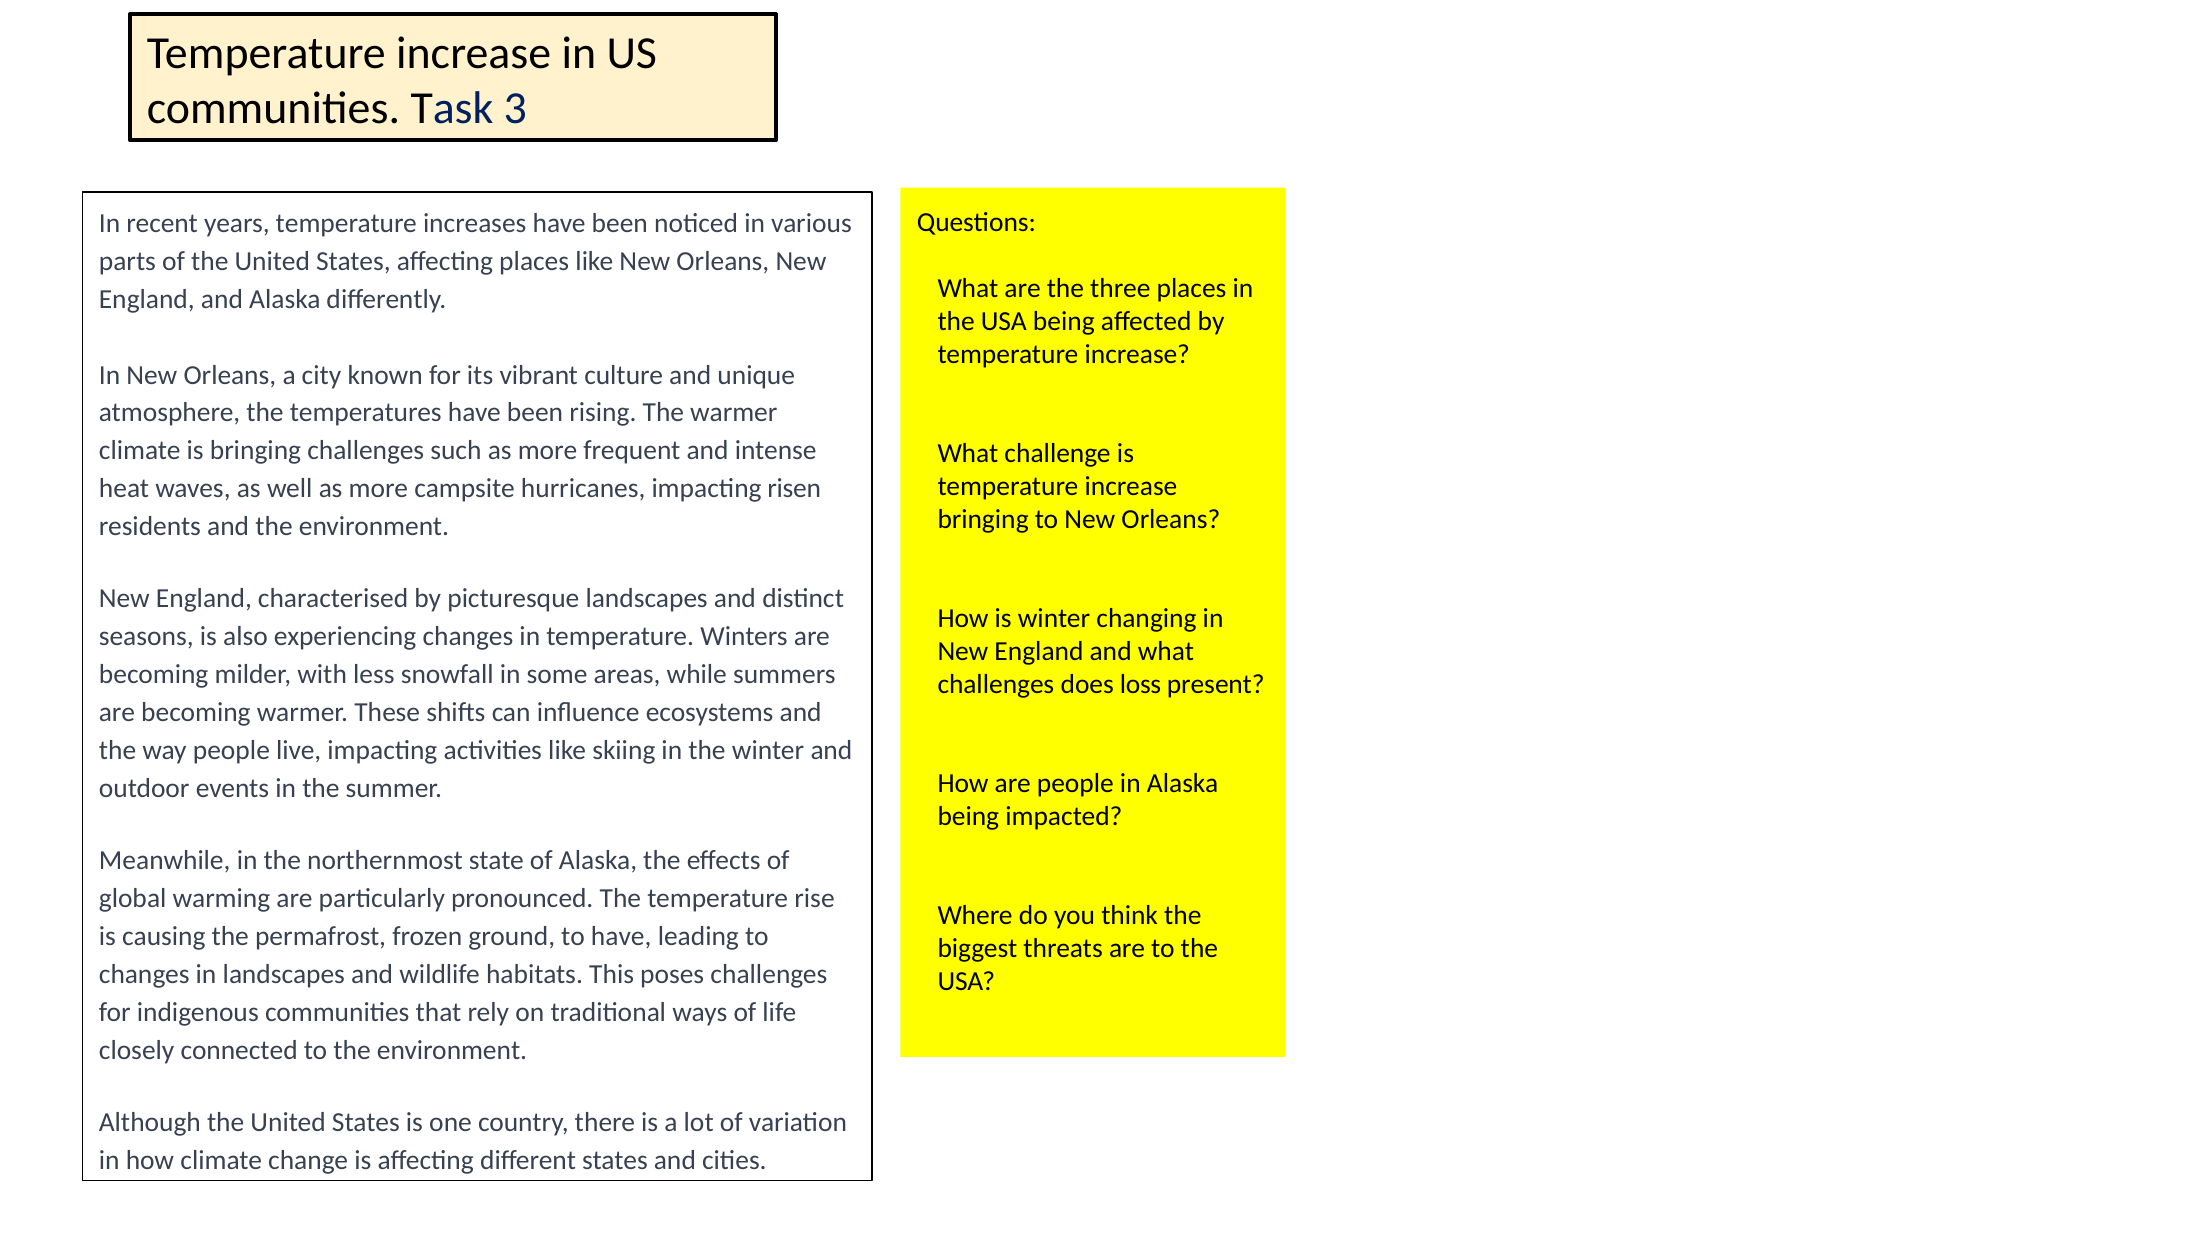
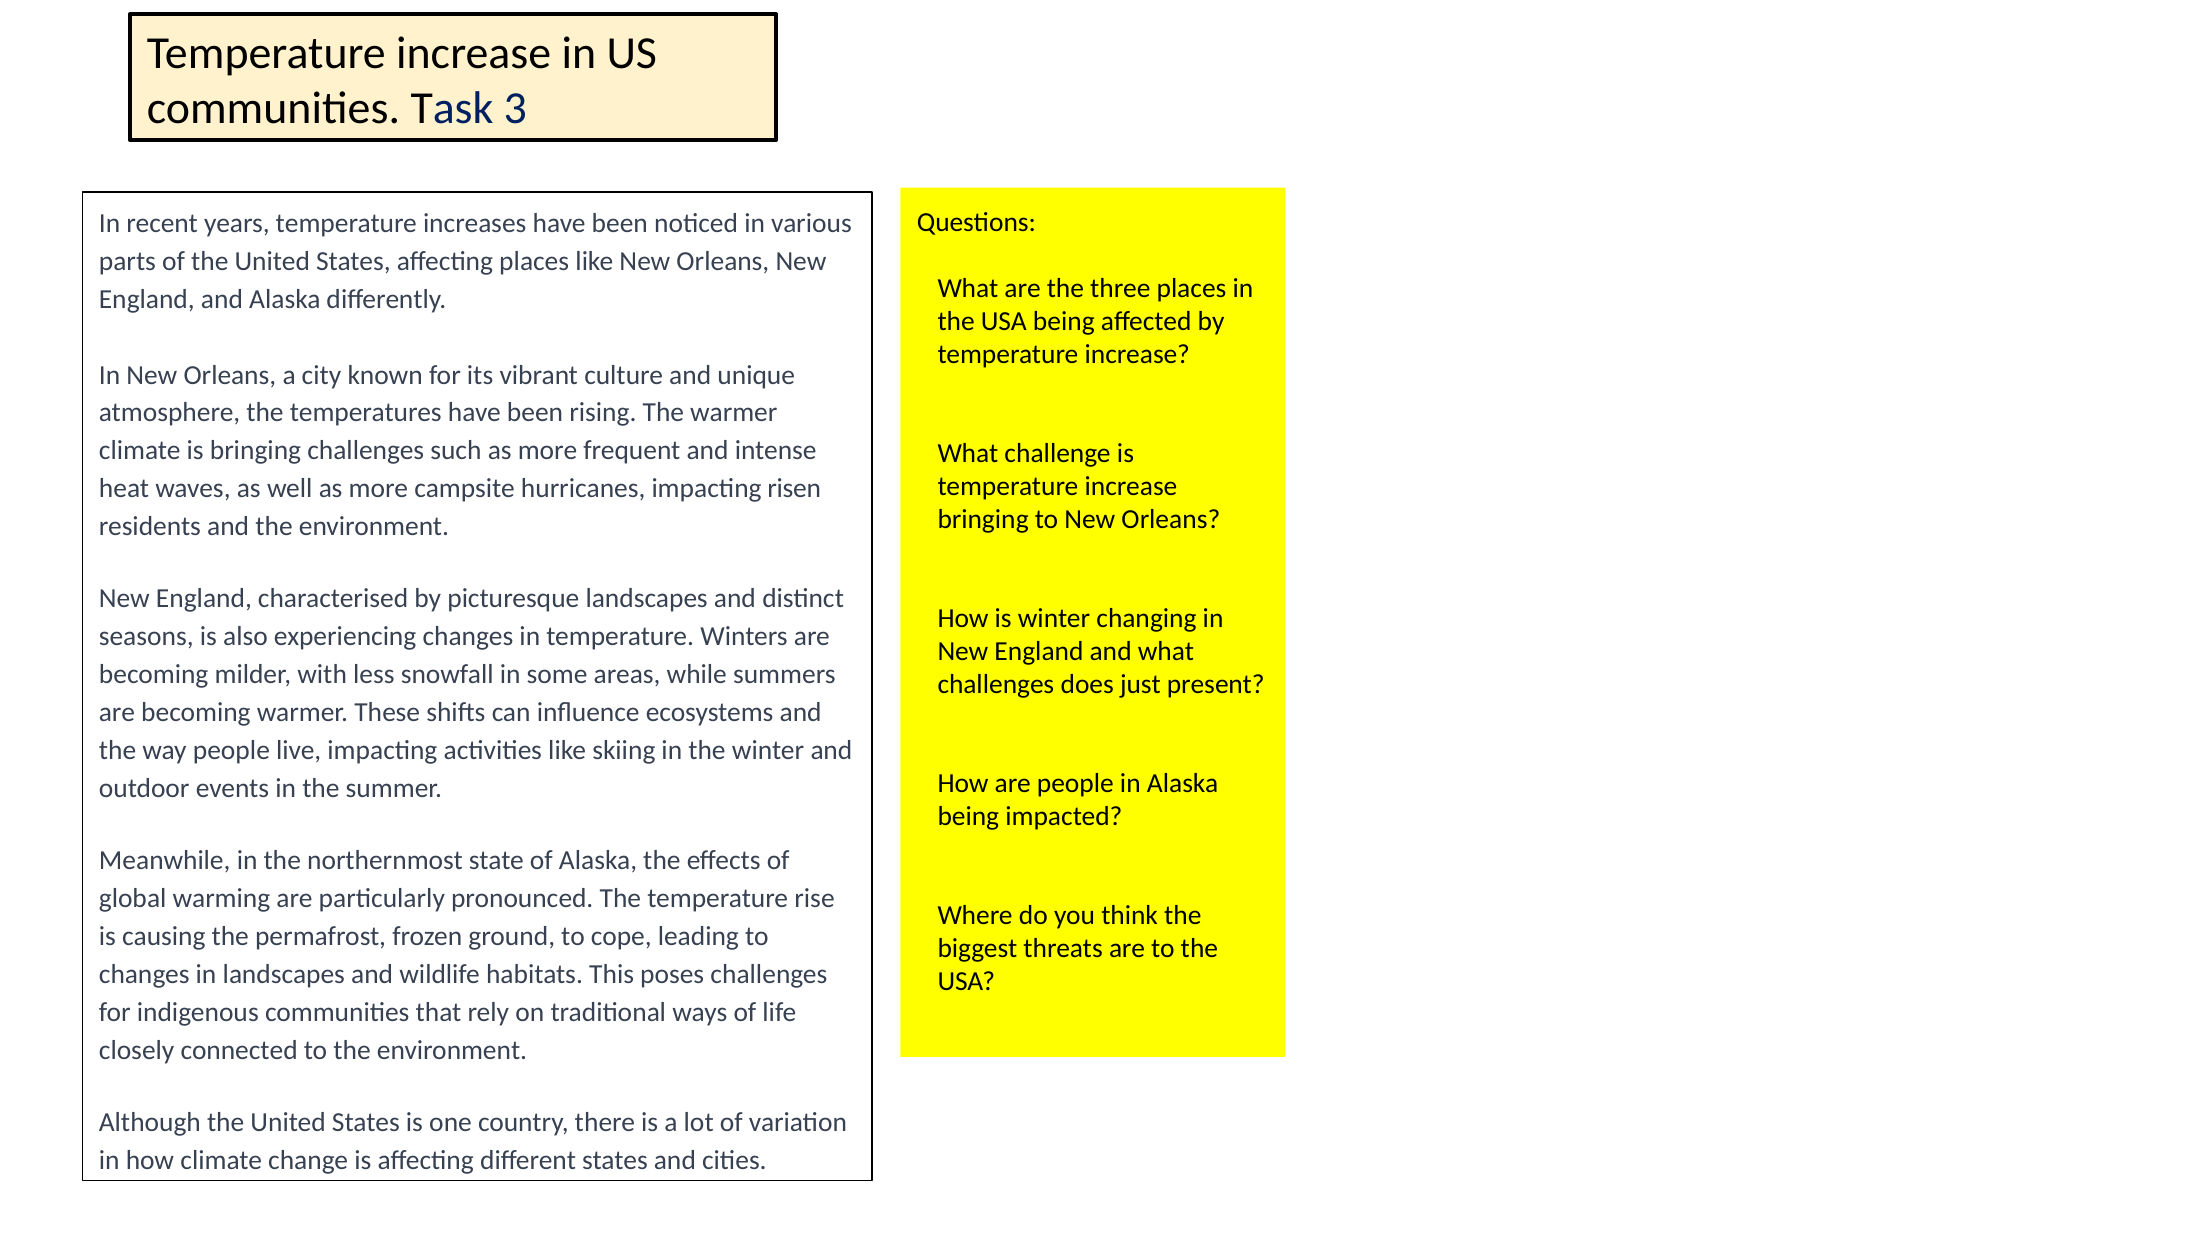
loss: loss -> just
to have: have -> cope
